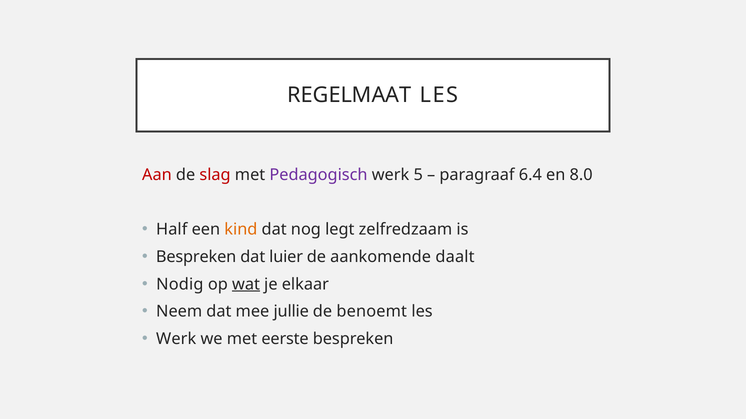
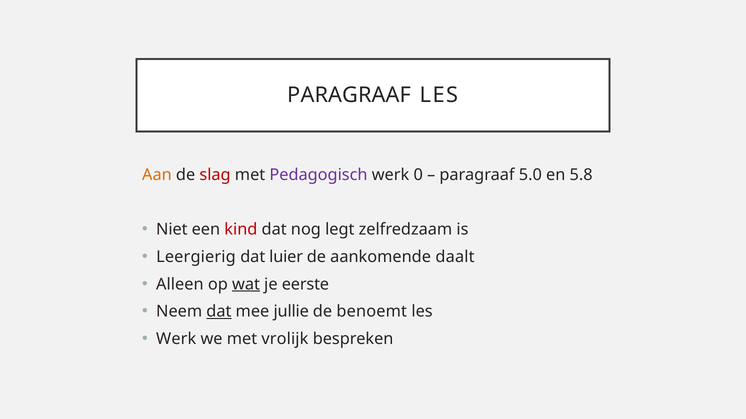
REGELMAAT at (349, 95): REGELMAAT -> PARAGRAAF
Aan colour: red -> orange
5: 5 -> 0
6.4: 6.4 -> 5.0
8.0: 8.0 -> 5.8
Half: Half -> Niet
kind colour: orange -> red
Bespreken at (196, 257): Bespreken -> Leergierig
Nodig: Nodig -> Alleen
elkaar: elkaar -> eerste
dat at (219, 312) underline: none -> present
eerste: eerste -> vrolijk
